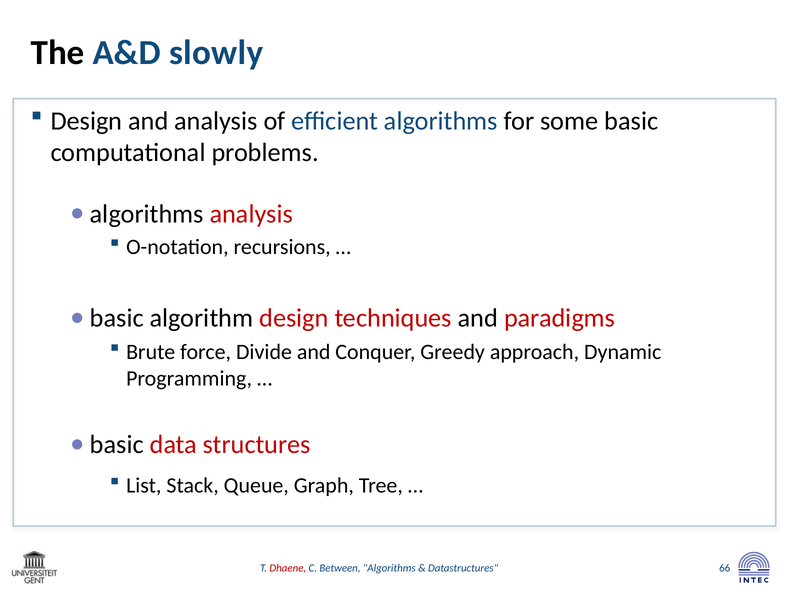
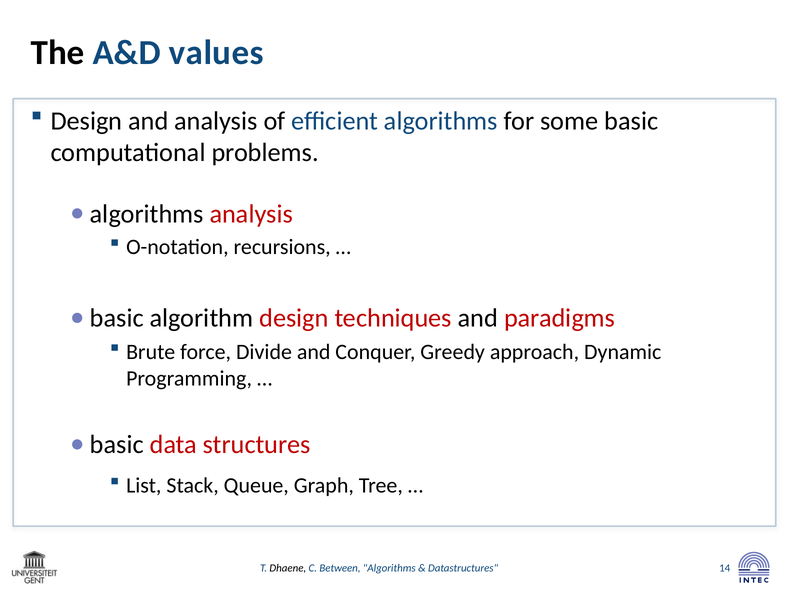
slowly: slowly -> values
Dhaene colour: red -> black
66: 66 -> 14
